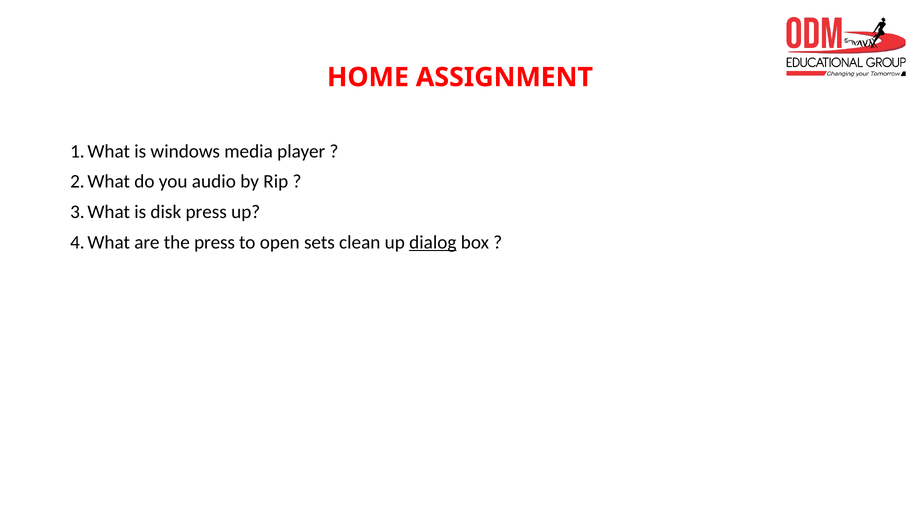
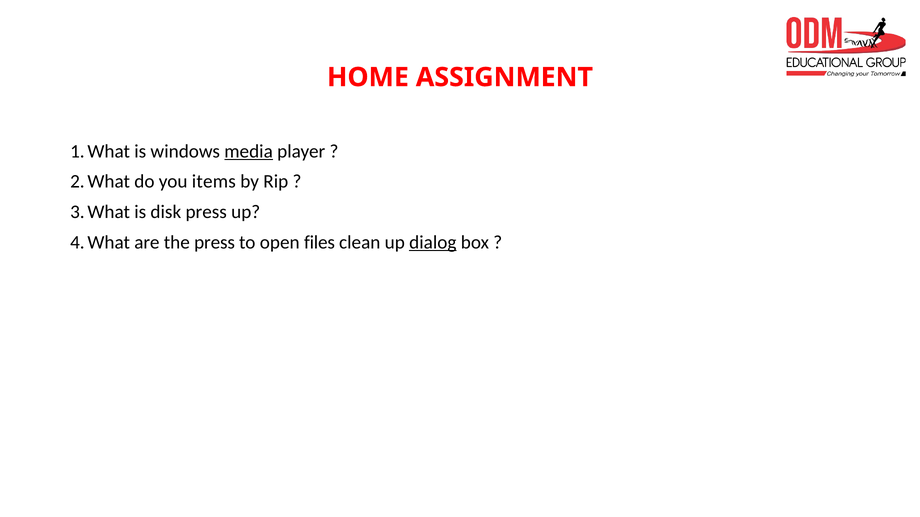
media underline: none -> present
audio: audio -> items
sets: sets -> files
